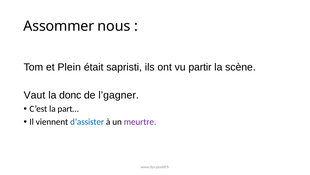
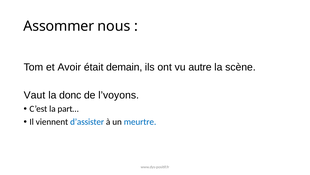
Plein: Plein -> Avoir
sapristi: sapristi -> demain
partir: partir -> autre
l’gagner: l’gagner -> l’voyons
meurtre colour: purple -> blue
